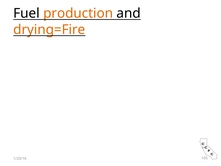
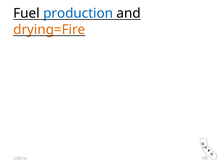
production colour: orange -> blue
